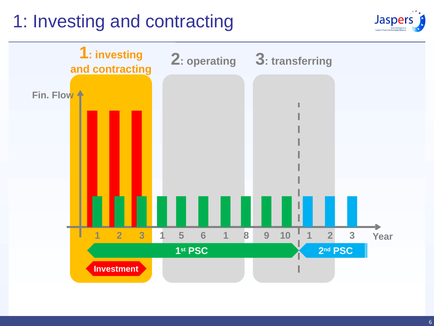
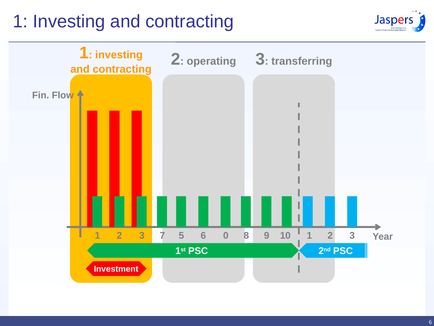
3 1: 1 -> 7
5 6 1: 1 -> 0
